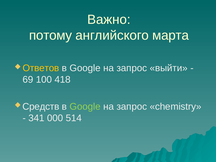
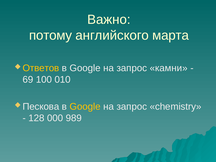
выйти: выйти -> камни
418: 418 -> 010
Средств: Средств -> Пескова
Google at (85, 107) colour: light green -> yellow
341: 341 -> 128
514: 514 -> 989
